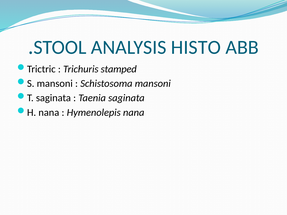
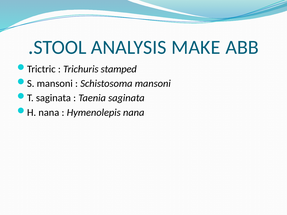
HISTO: HISTO -> MAKE
